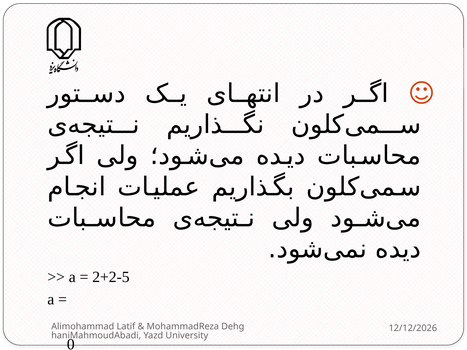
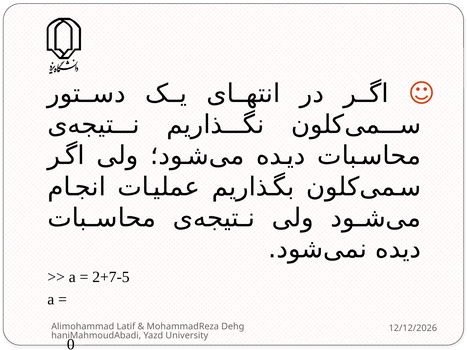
2+2-5: 2+2-5 -> 2+7-5
